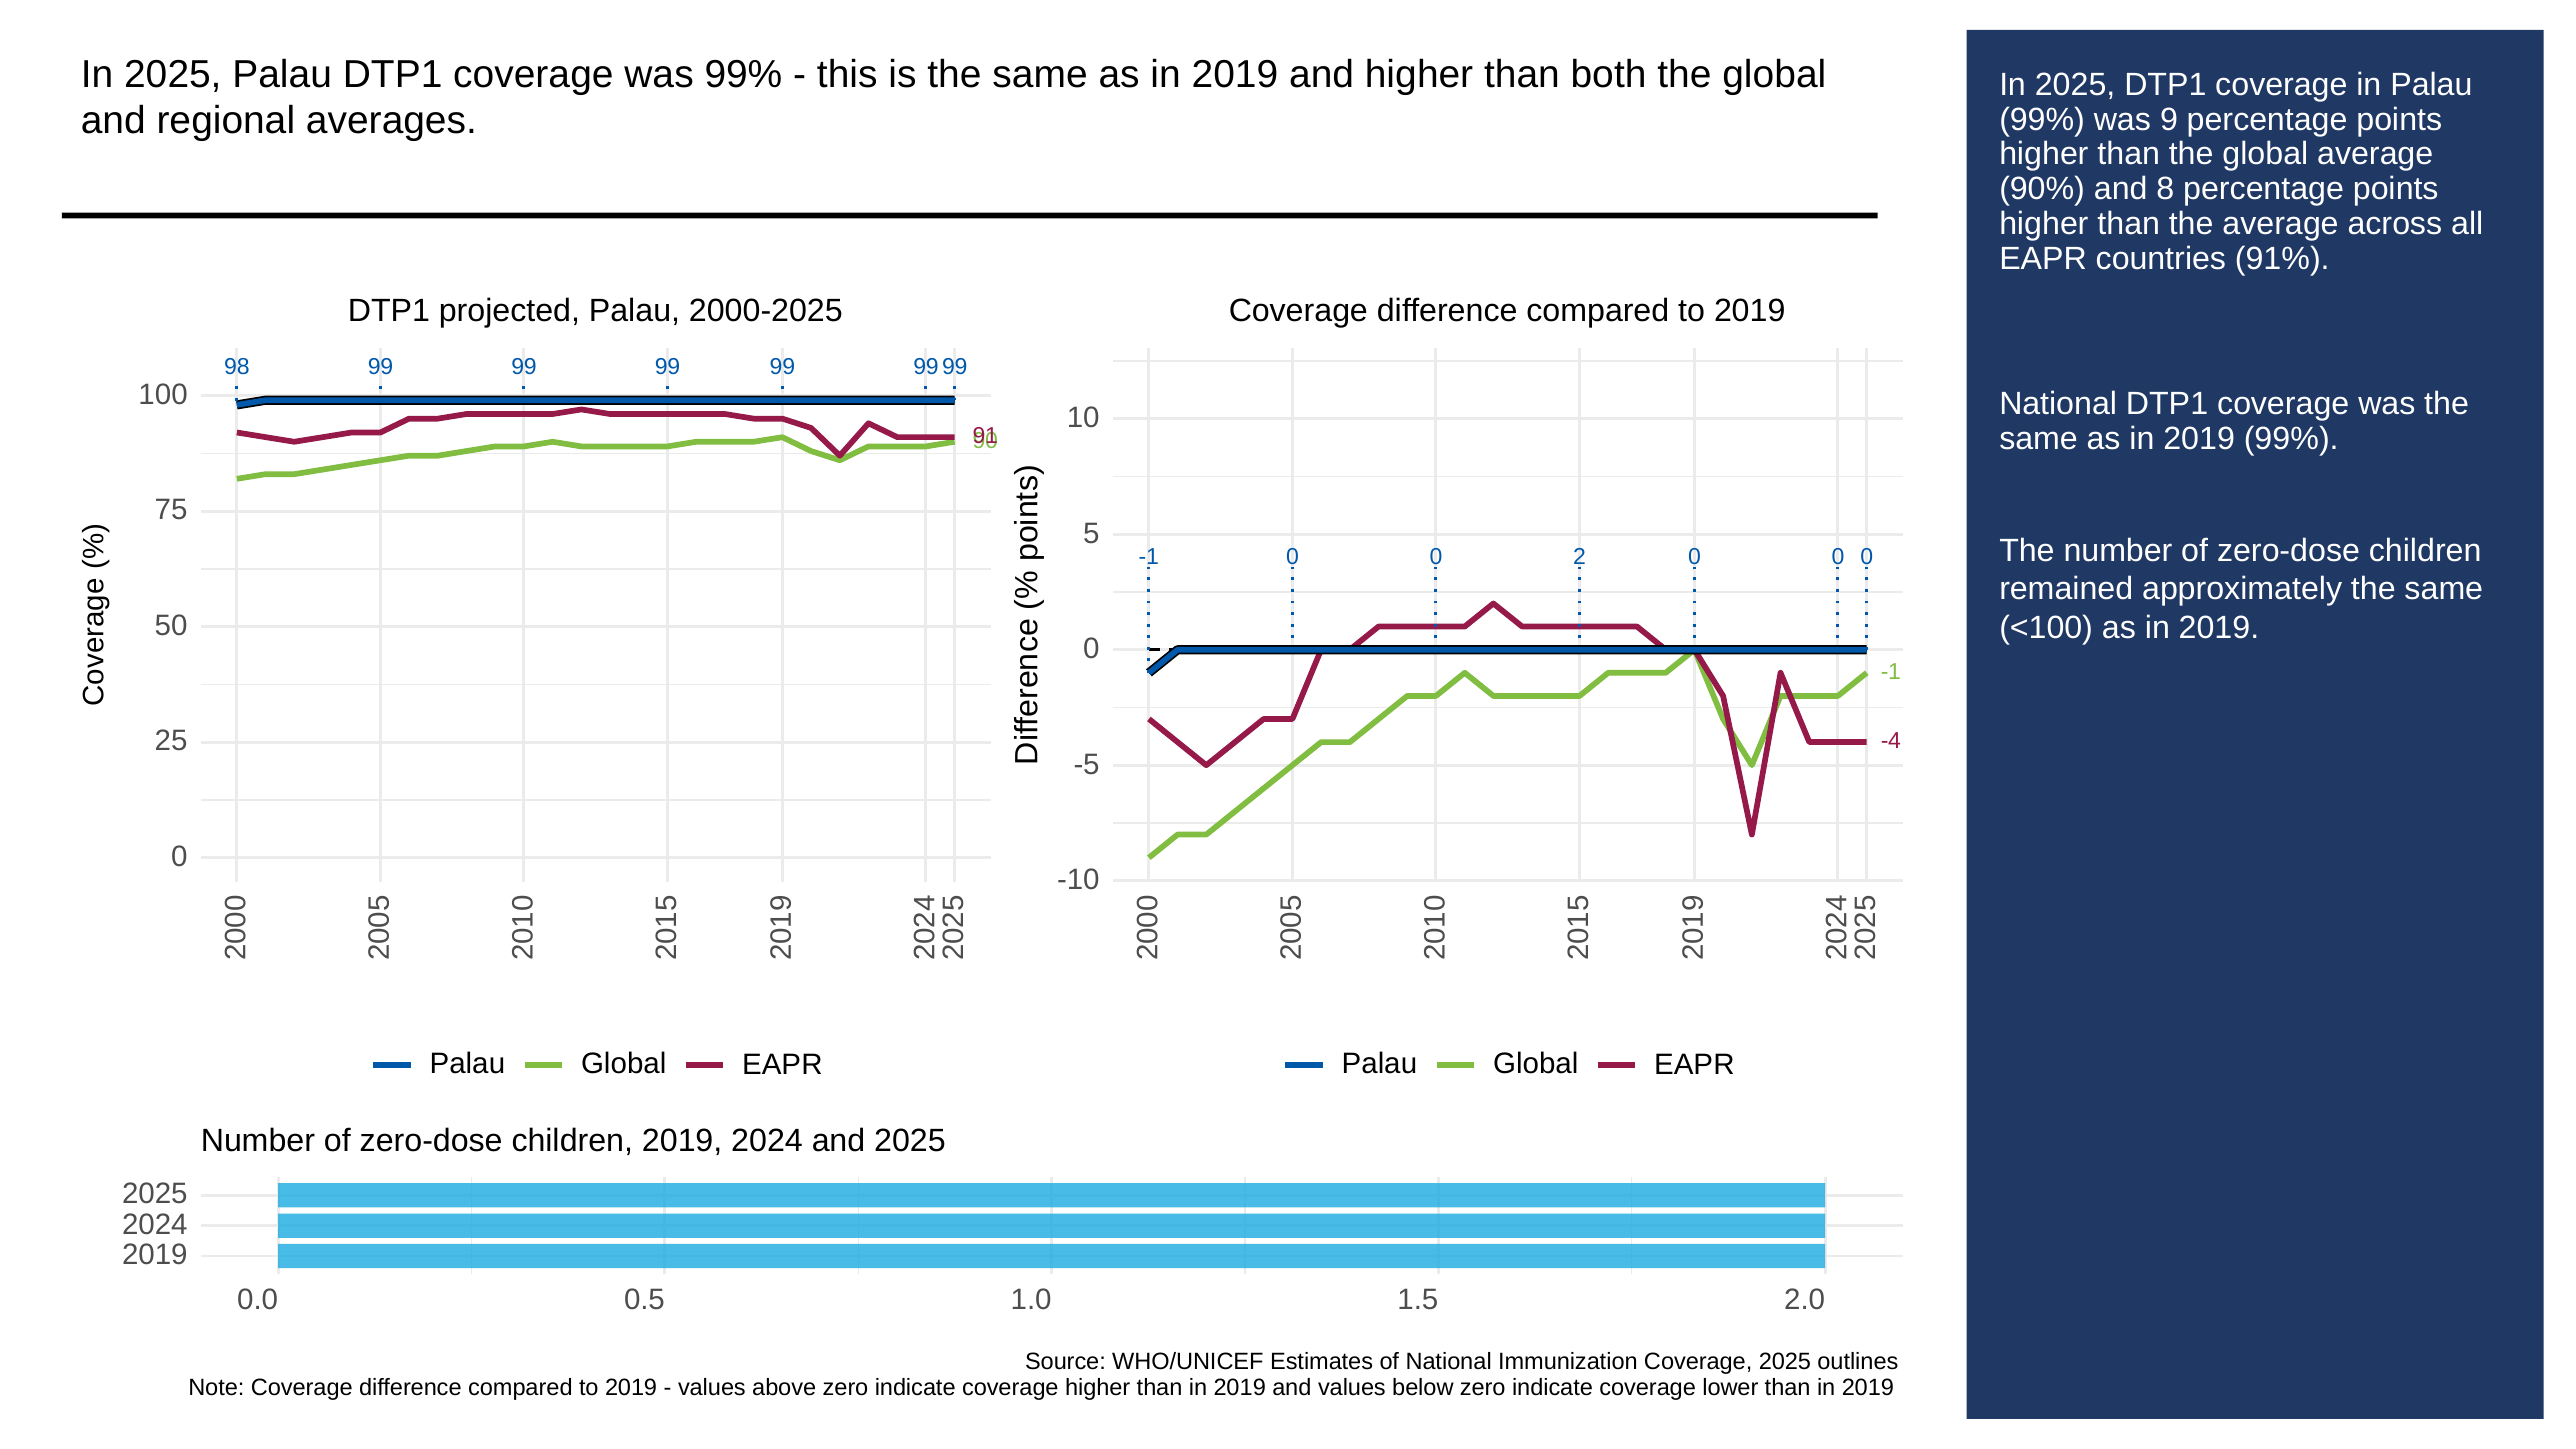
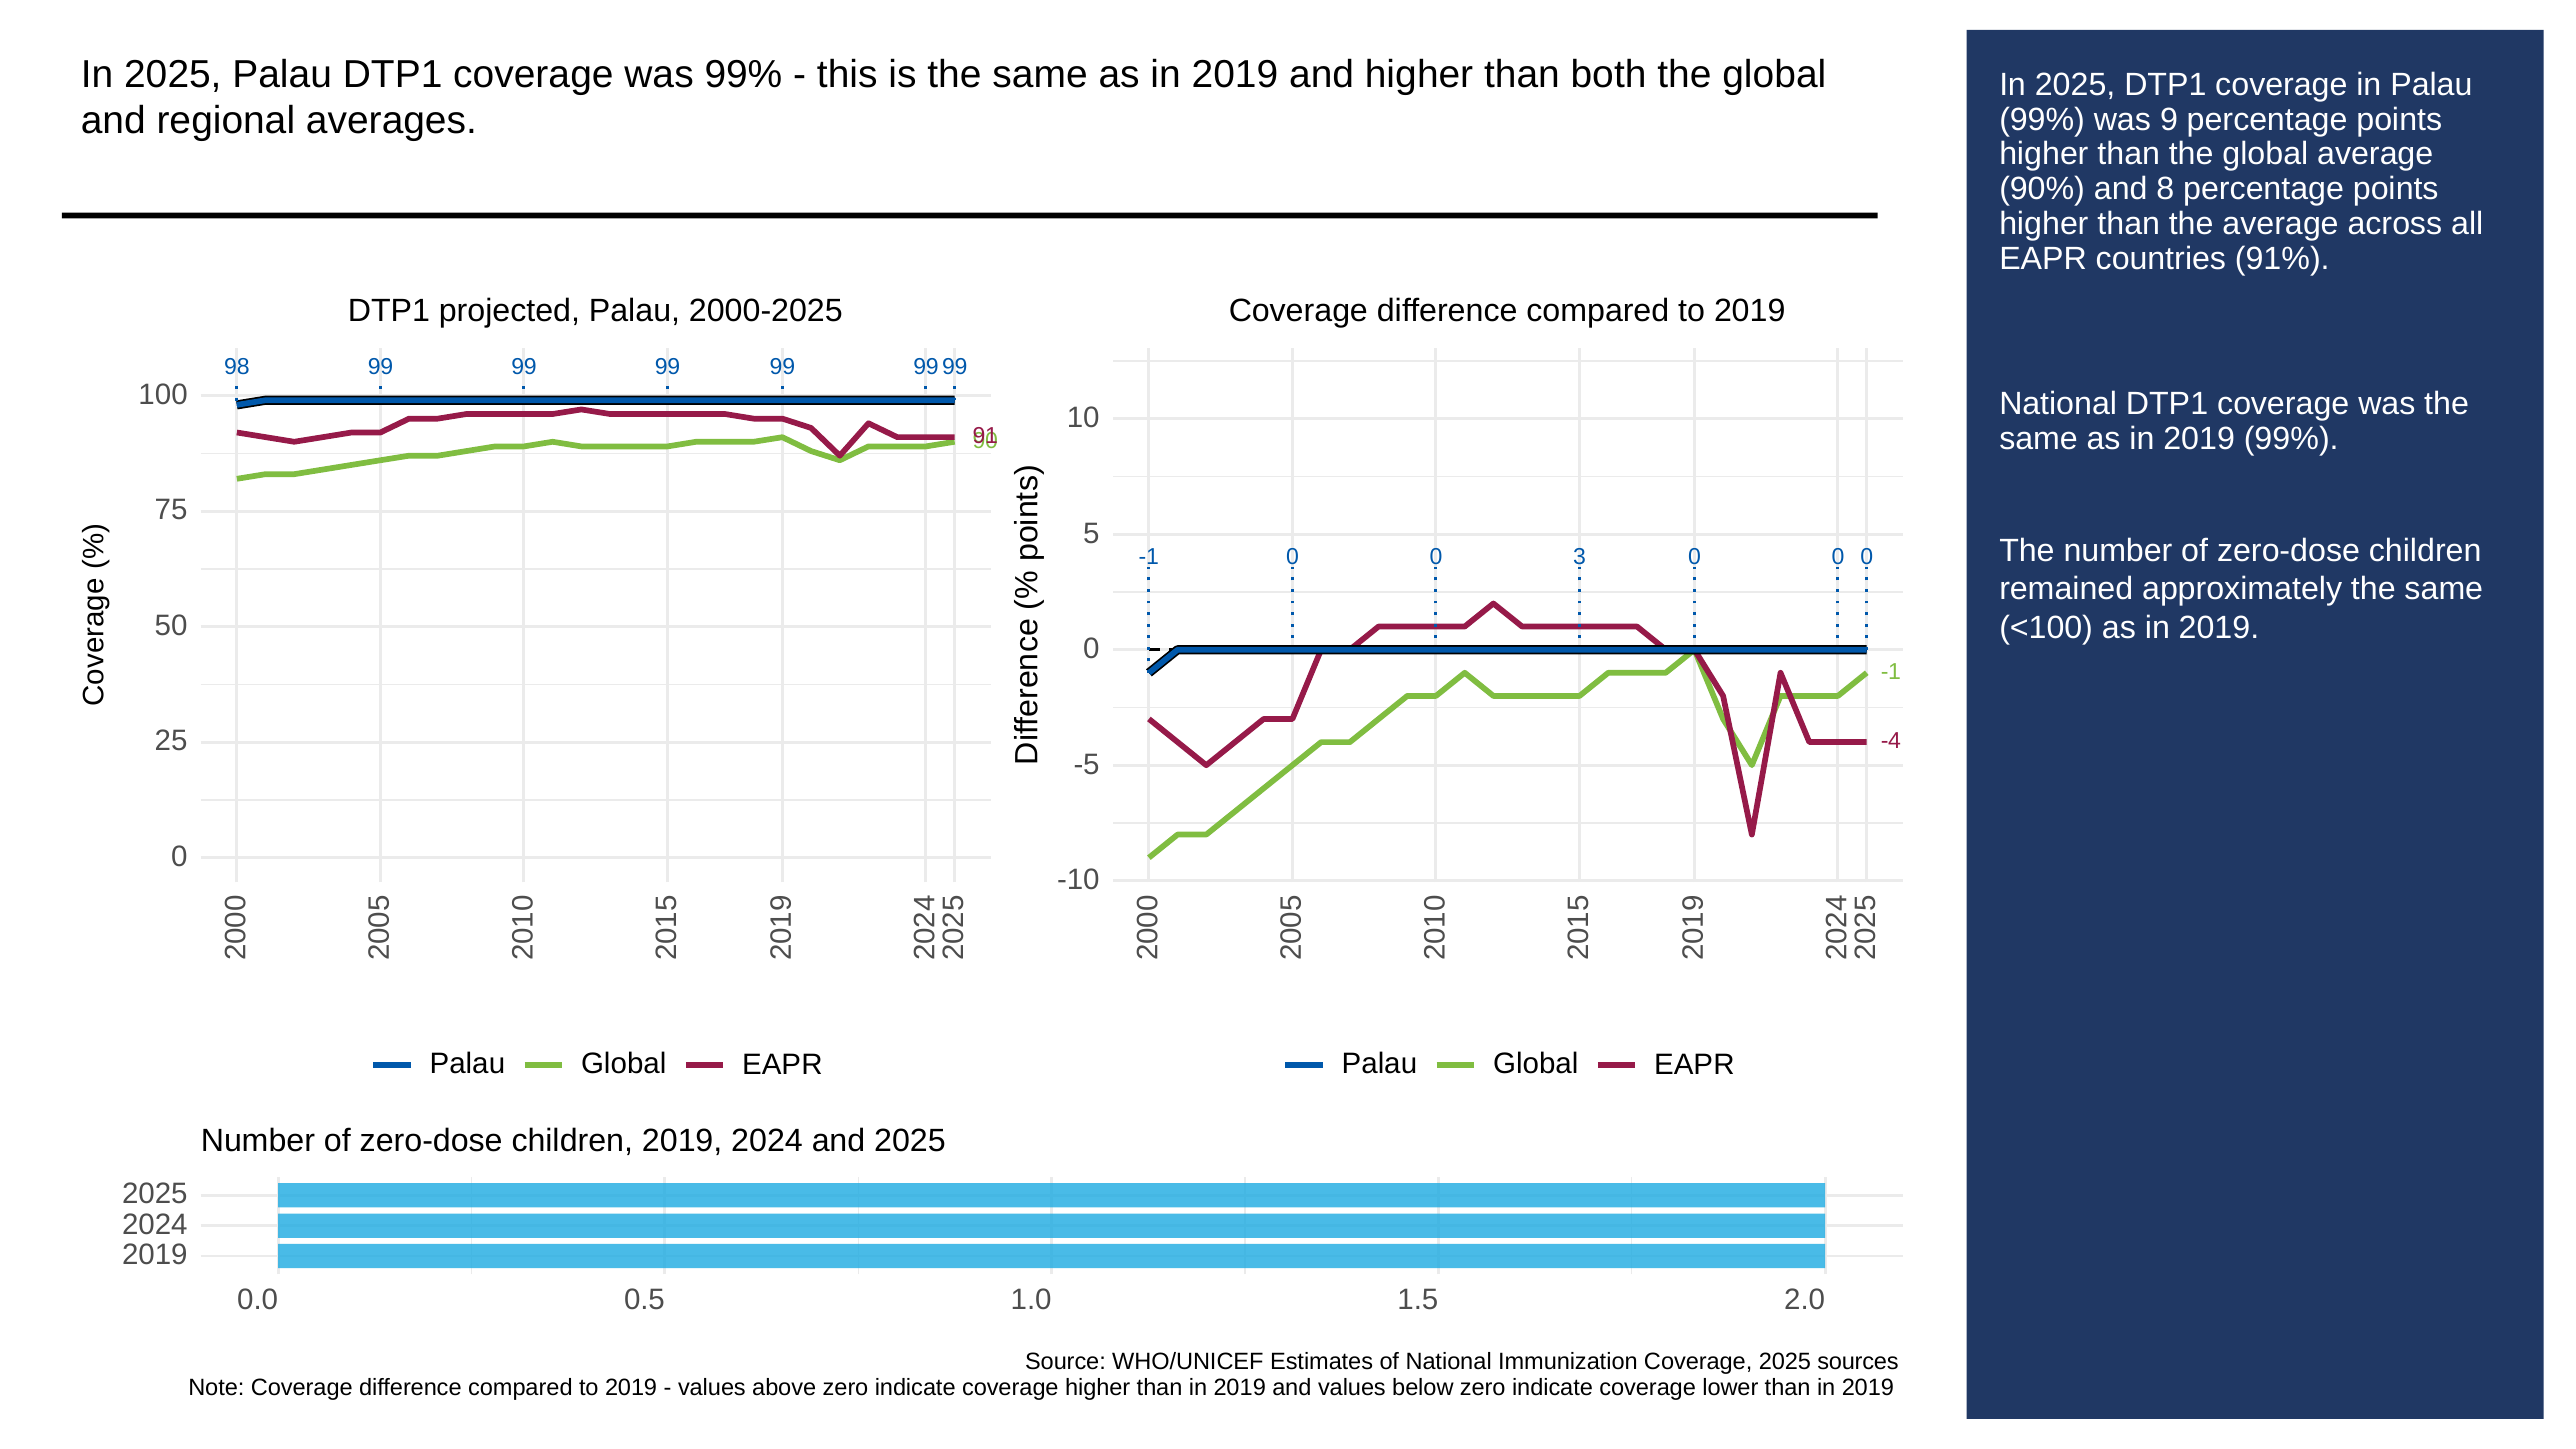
-1 0 0 2: 2 -> 3
outlines: outlines -> sources
